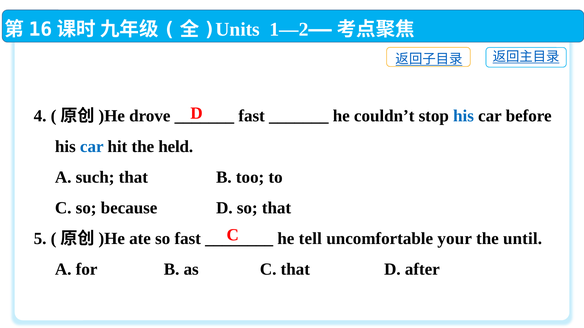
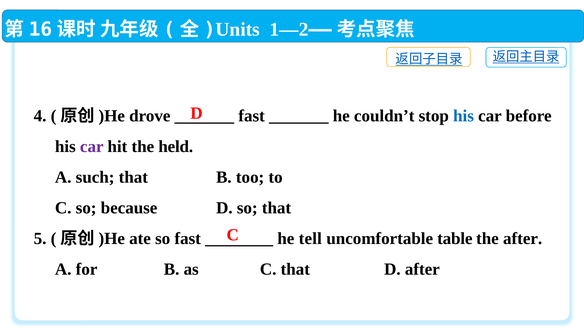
car at (92, 147) colour: blue -> purple
your: your -> table
the until: until -> after
